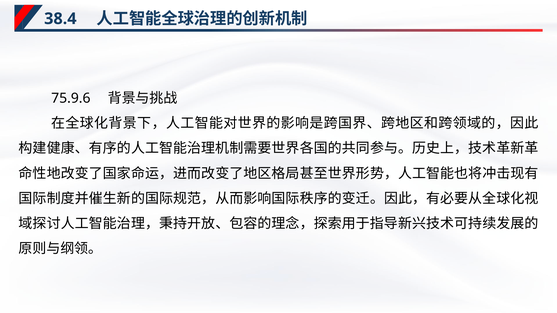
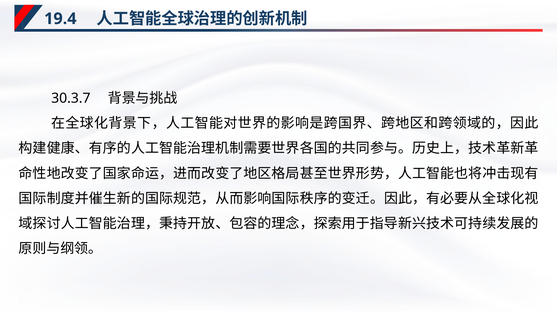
38.4: 38.4 -> 19.4
75.9.6: 75.9.6 -> 30.3.7
